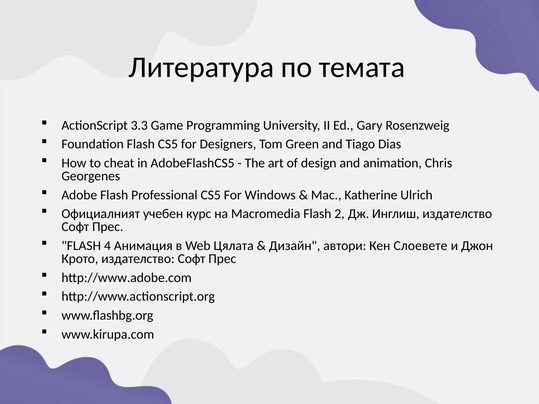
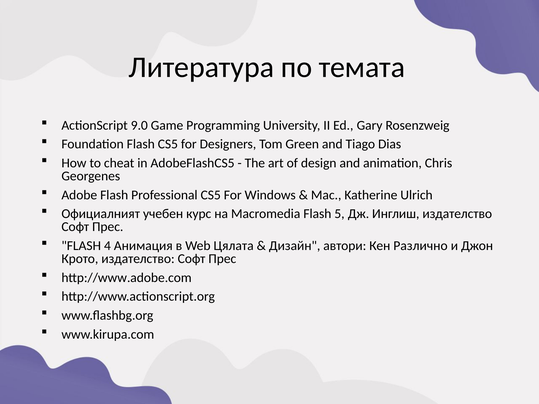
3.3: 3.3 -> 9.0
2: 2 -> 5
Слоевете: Слоевете -> Различно
